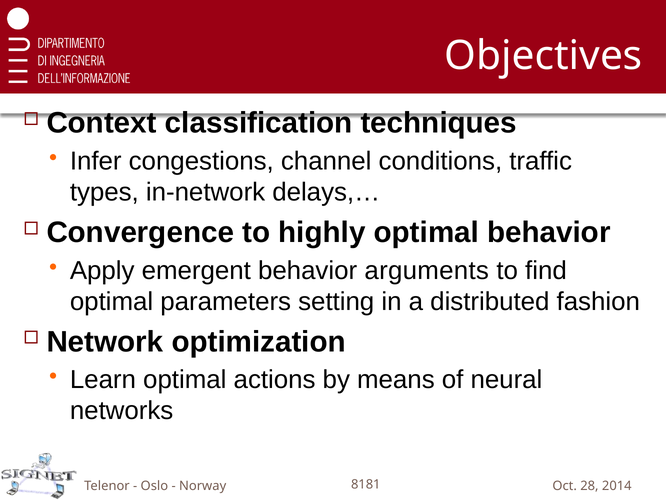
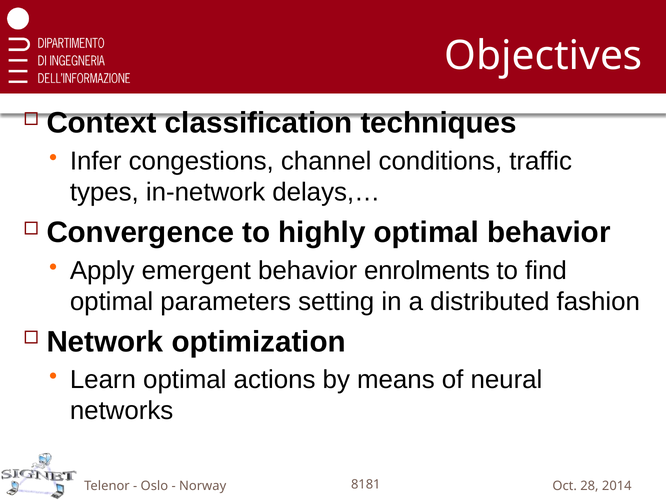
arguments: arguments -> enrolments
